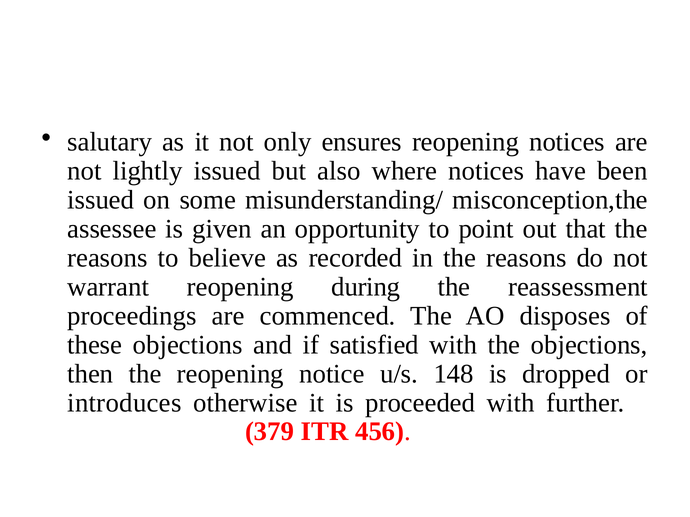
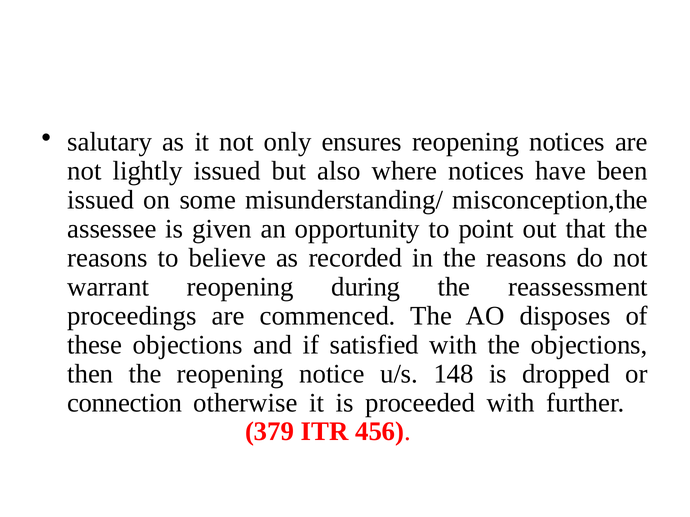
introduces: introduces -> connection
